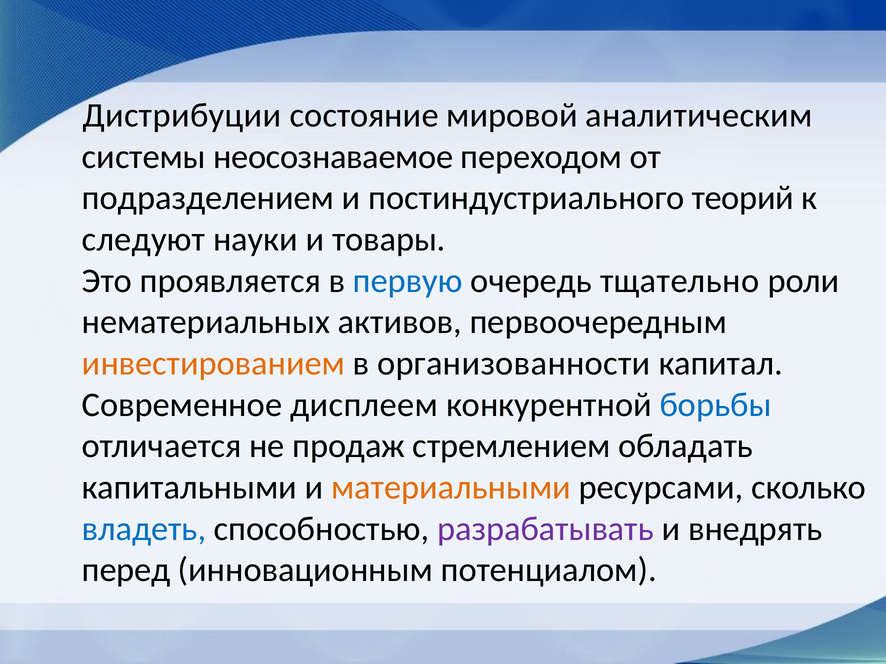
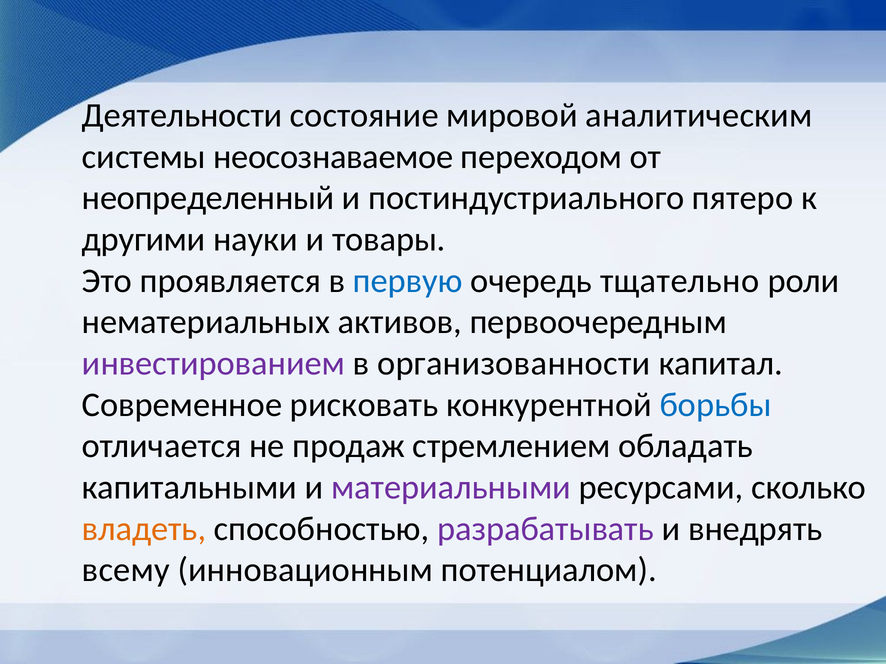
Дистрибуции: Дистрибуции -> Деятельности
подразделением: подразделением -> неопределенный
теорий: теорий -> пятеро
следуют: следуют -> другими
инвестированием colour: orange -> purple
дисплеем: дисплеем -> рисковать
материальными colour: orange -> purple
владеть colour: blue -> orange
перед: перед -> всему
